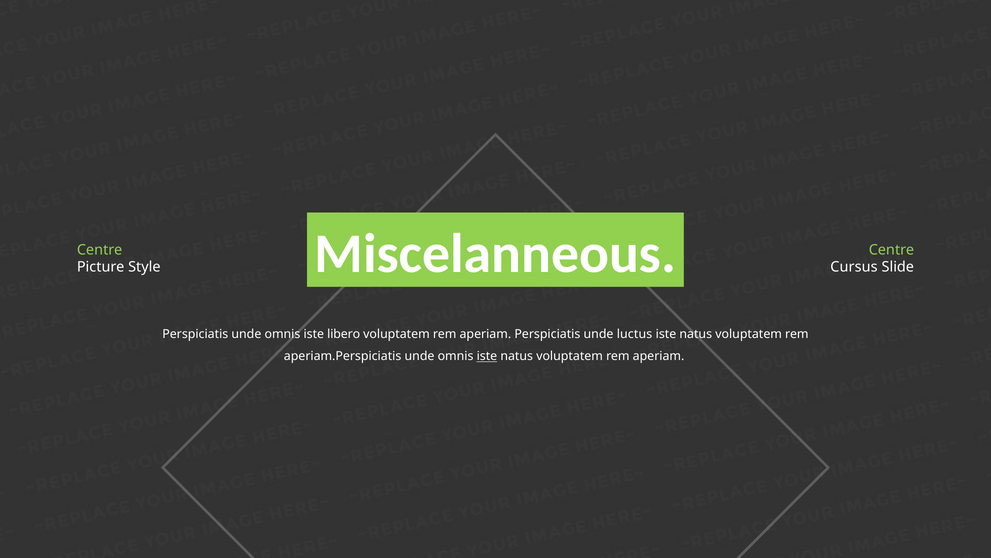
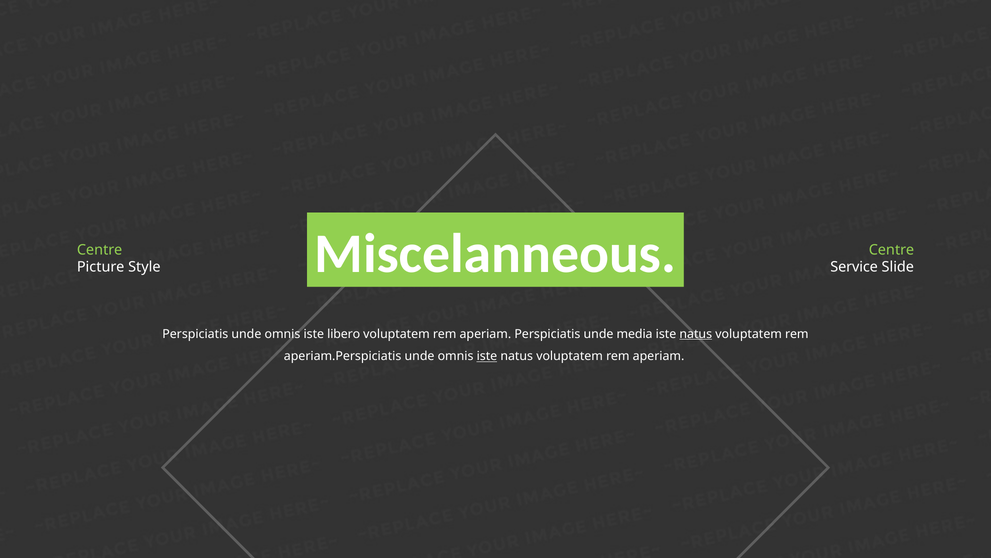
Cursus: Cursus -> Service
luctus: luctus -> media
natus at (696, 334) underline: none -> present
